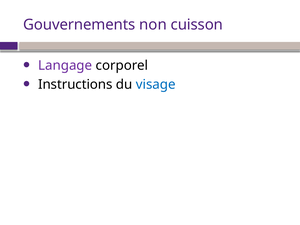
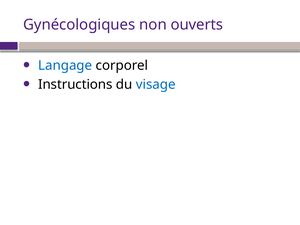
Gouvernements: Gouvernements -> Gynécologiques
cuisson: cuisson -> ouverts
Langage colour: purple -> blue
